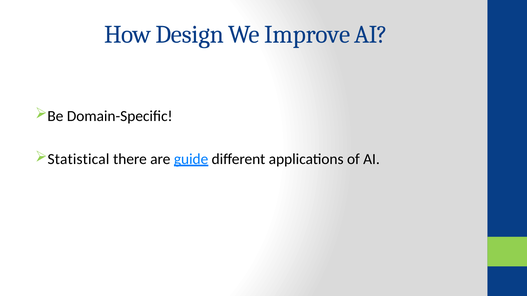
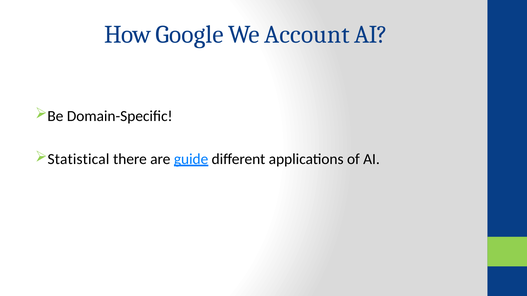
Design: Design -> Google
Improve: Improve -> Account
